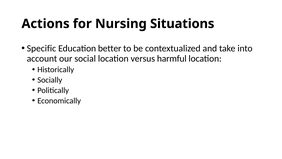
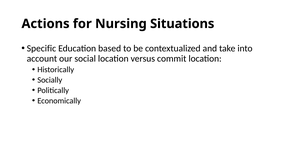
better: better -> based
harmful: harmful -> commit
